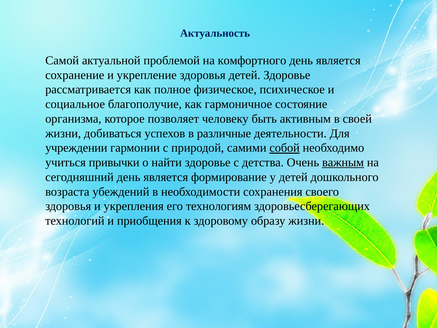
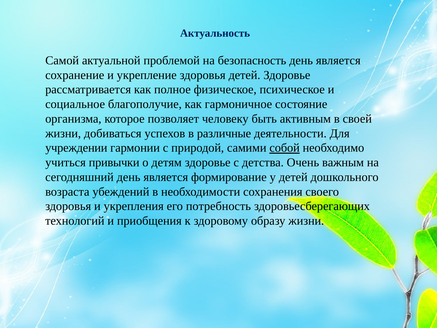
комфортного: комфортного -> безопасность
найти: найти -> детям
важным underline: present -> none
технологиям: технологиям -> потребность
